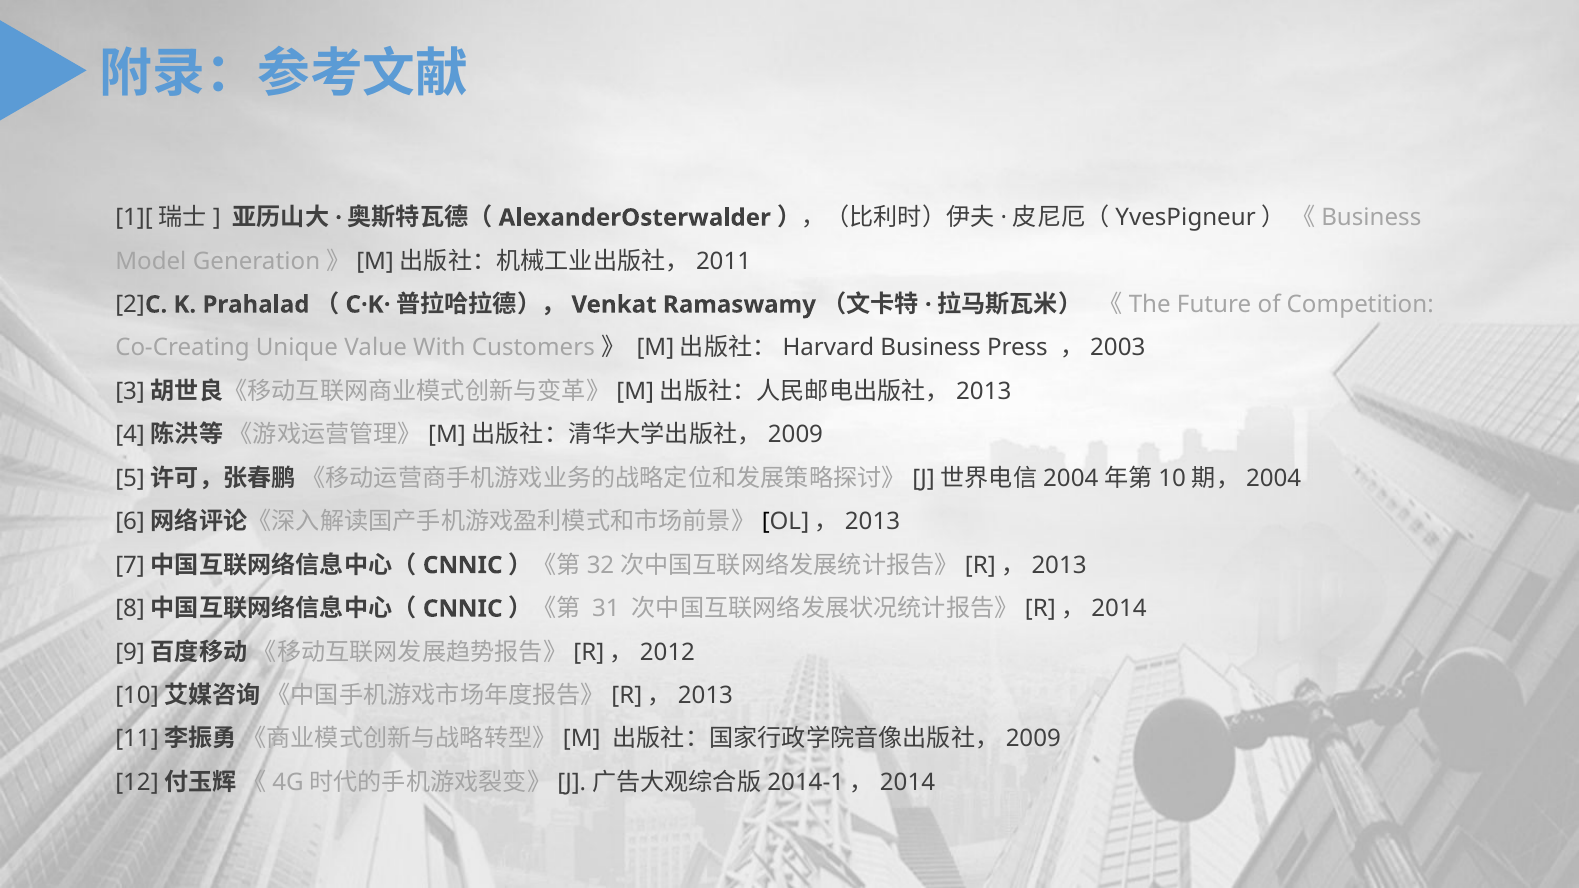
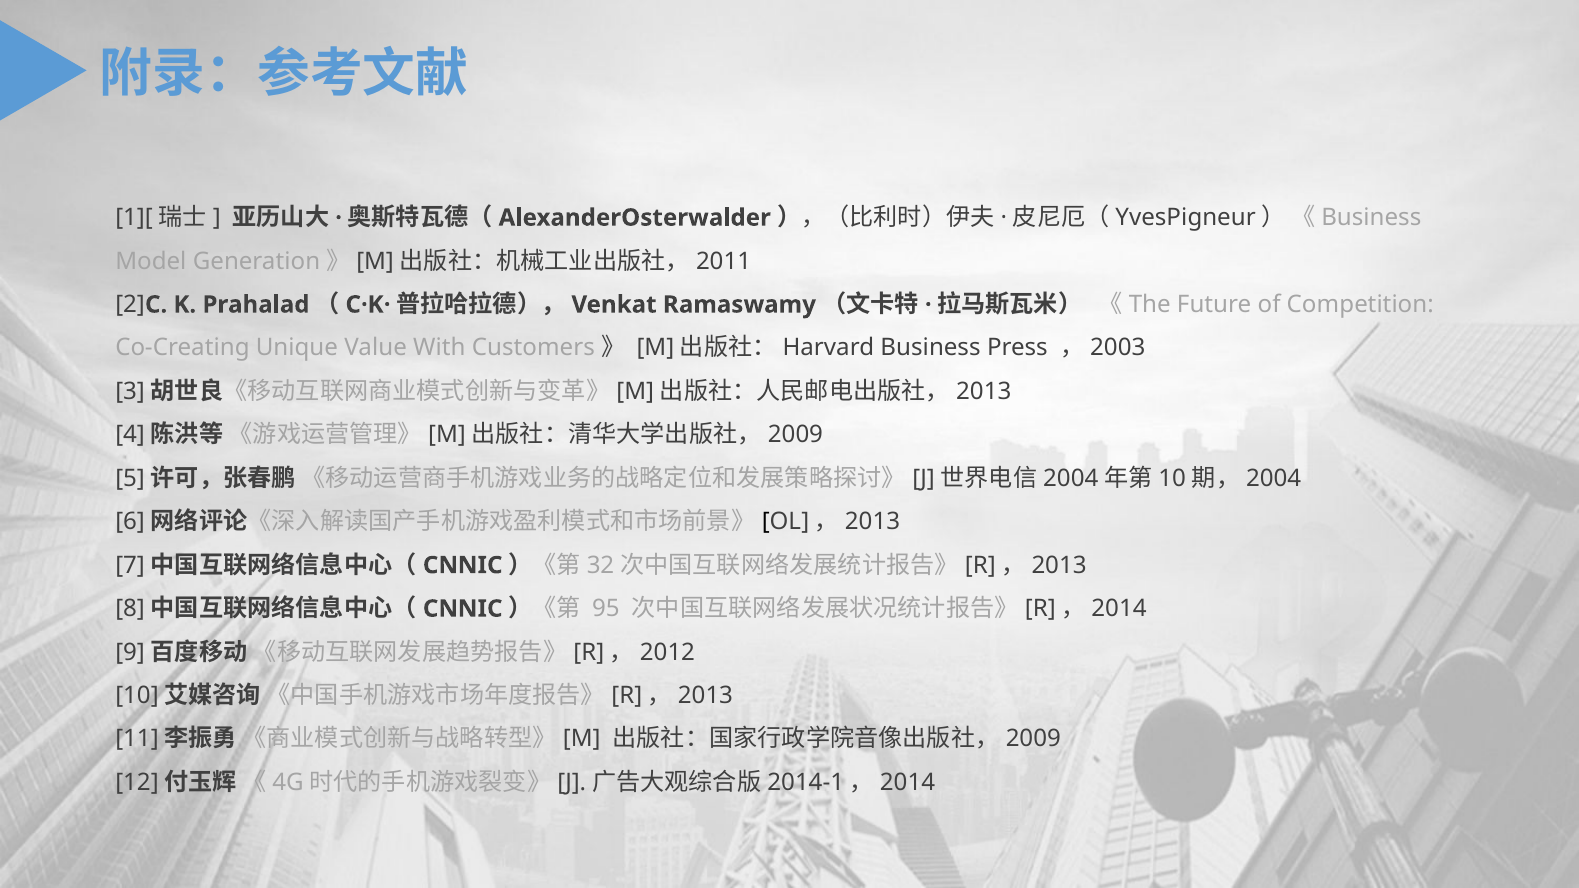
31: 31 -> 95
